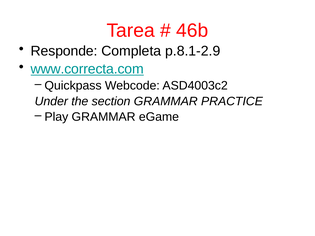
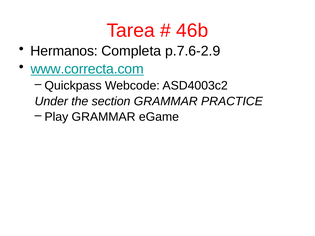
Responde: Responde -> Hermanos
p.8.1-2.9: p.8.1-2.9 -> p.7.6-2.9
